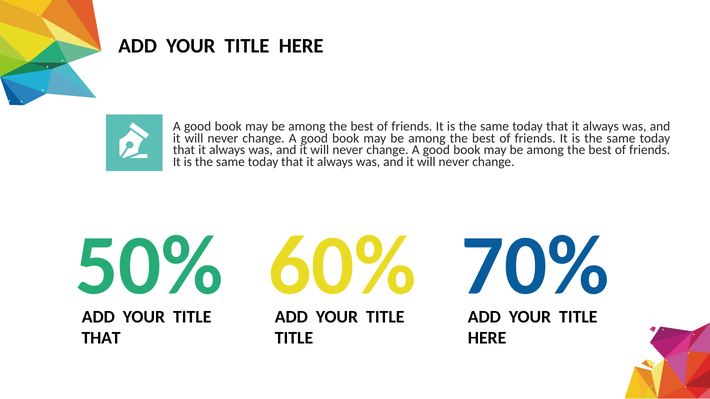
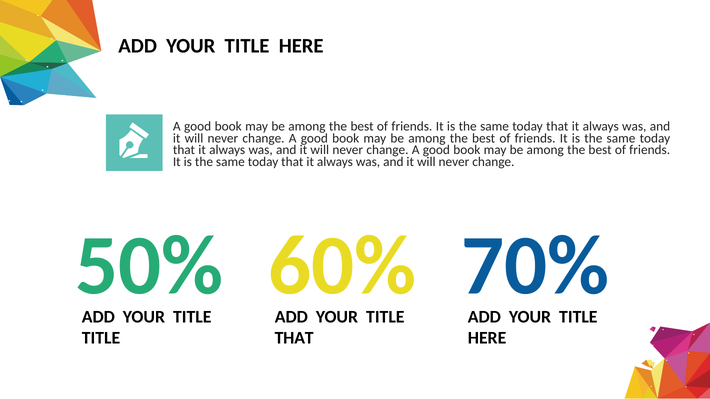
THAT at (101, 338): THAT -> TITLE
TITLE at (294, 338): TITLE -> THAT
